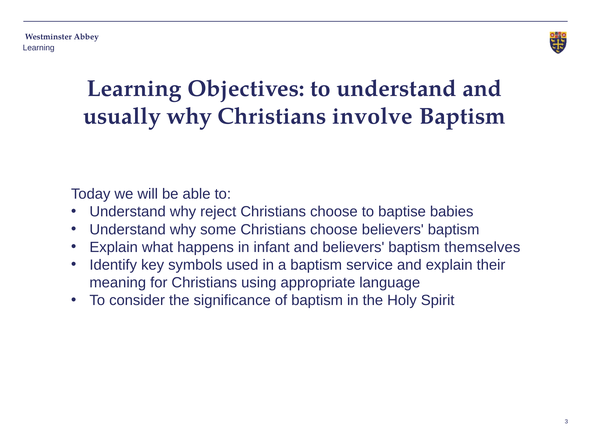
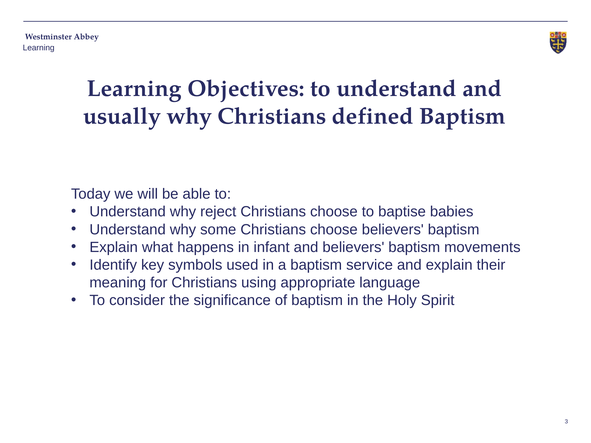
involve: involve -> defined
themselves: themselves -> movements
